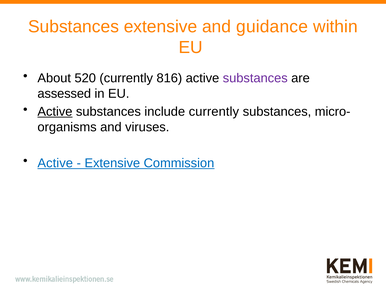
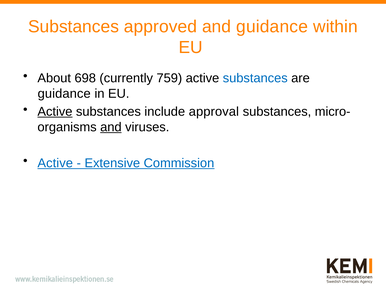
Substances extensive: extensive -> approved
520: 520 -> 698
816: 816 -> 759
substances at (255, 78) colour: purple -> blue
assessed at (64, 93): assessed -> guidance
include currently: currently -> approval
and at (111, 127) underline: none -> present
